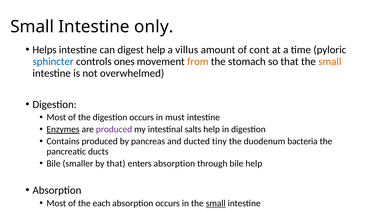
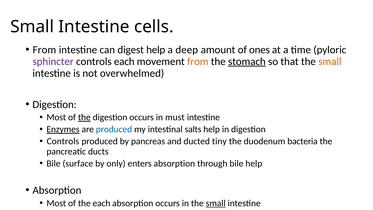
only: only -> cells
Helps at (45, 50): Helps -> From
villus: villus -> deep
cont: cont -> ones
sphincter colour: blue -> purple
controls ones: ones -> each
stomach underline: none -> present
the at (84, 117) underline: none -> present
produced at (114, 129) colour: purple -> blue
Contains at (63, 141): Contains -> Controls
smaller: smaller -> surface
by that: that -> only
